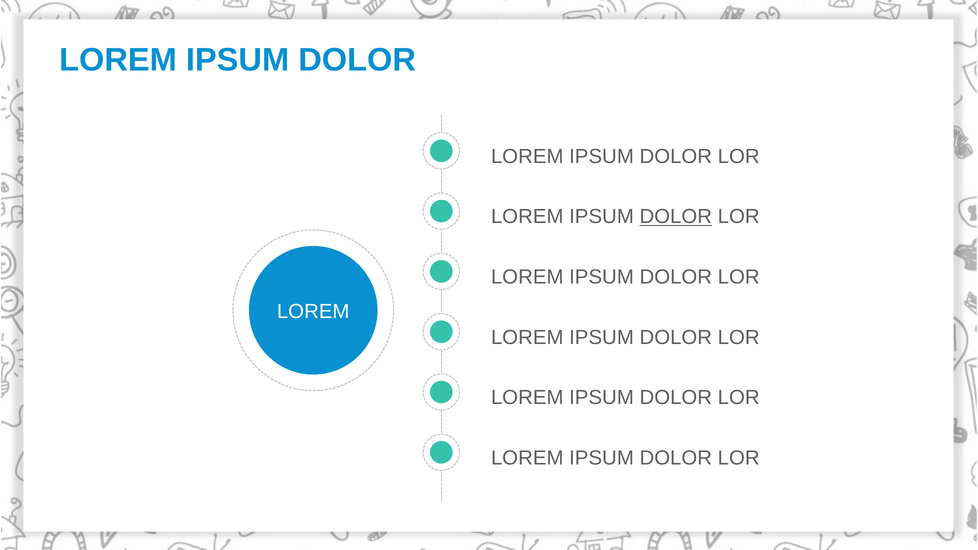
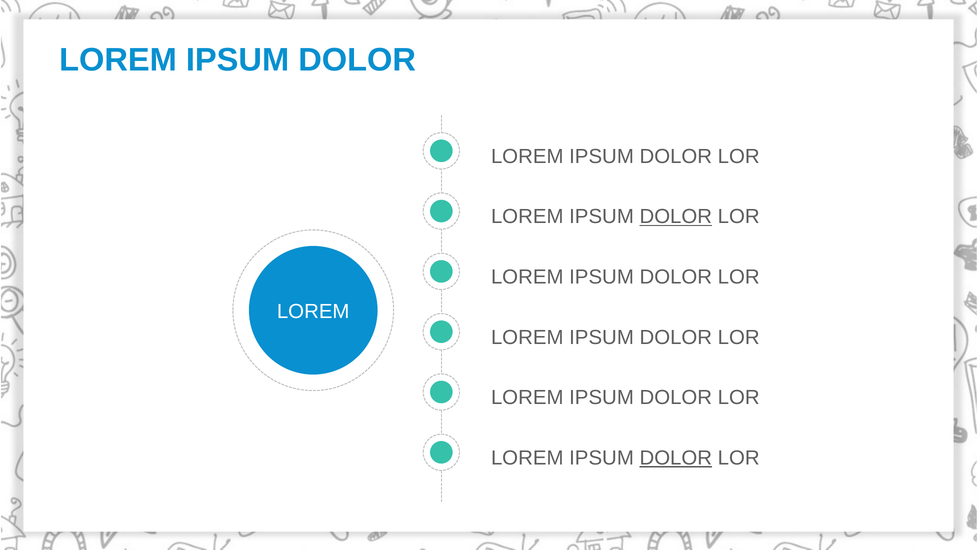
DOLOR at (676, 458) underline: none -> present
